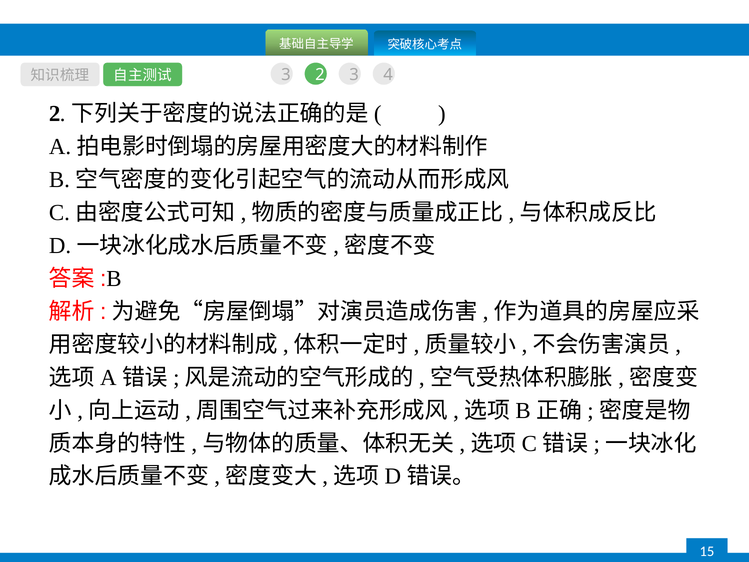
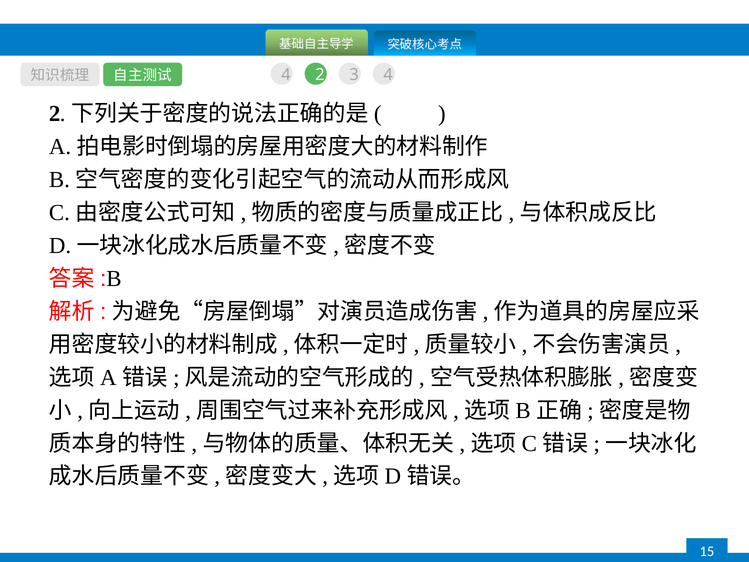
3 at (286, 75): 3 -> 4
